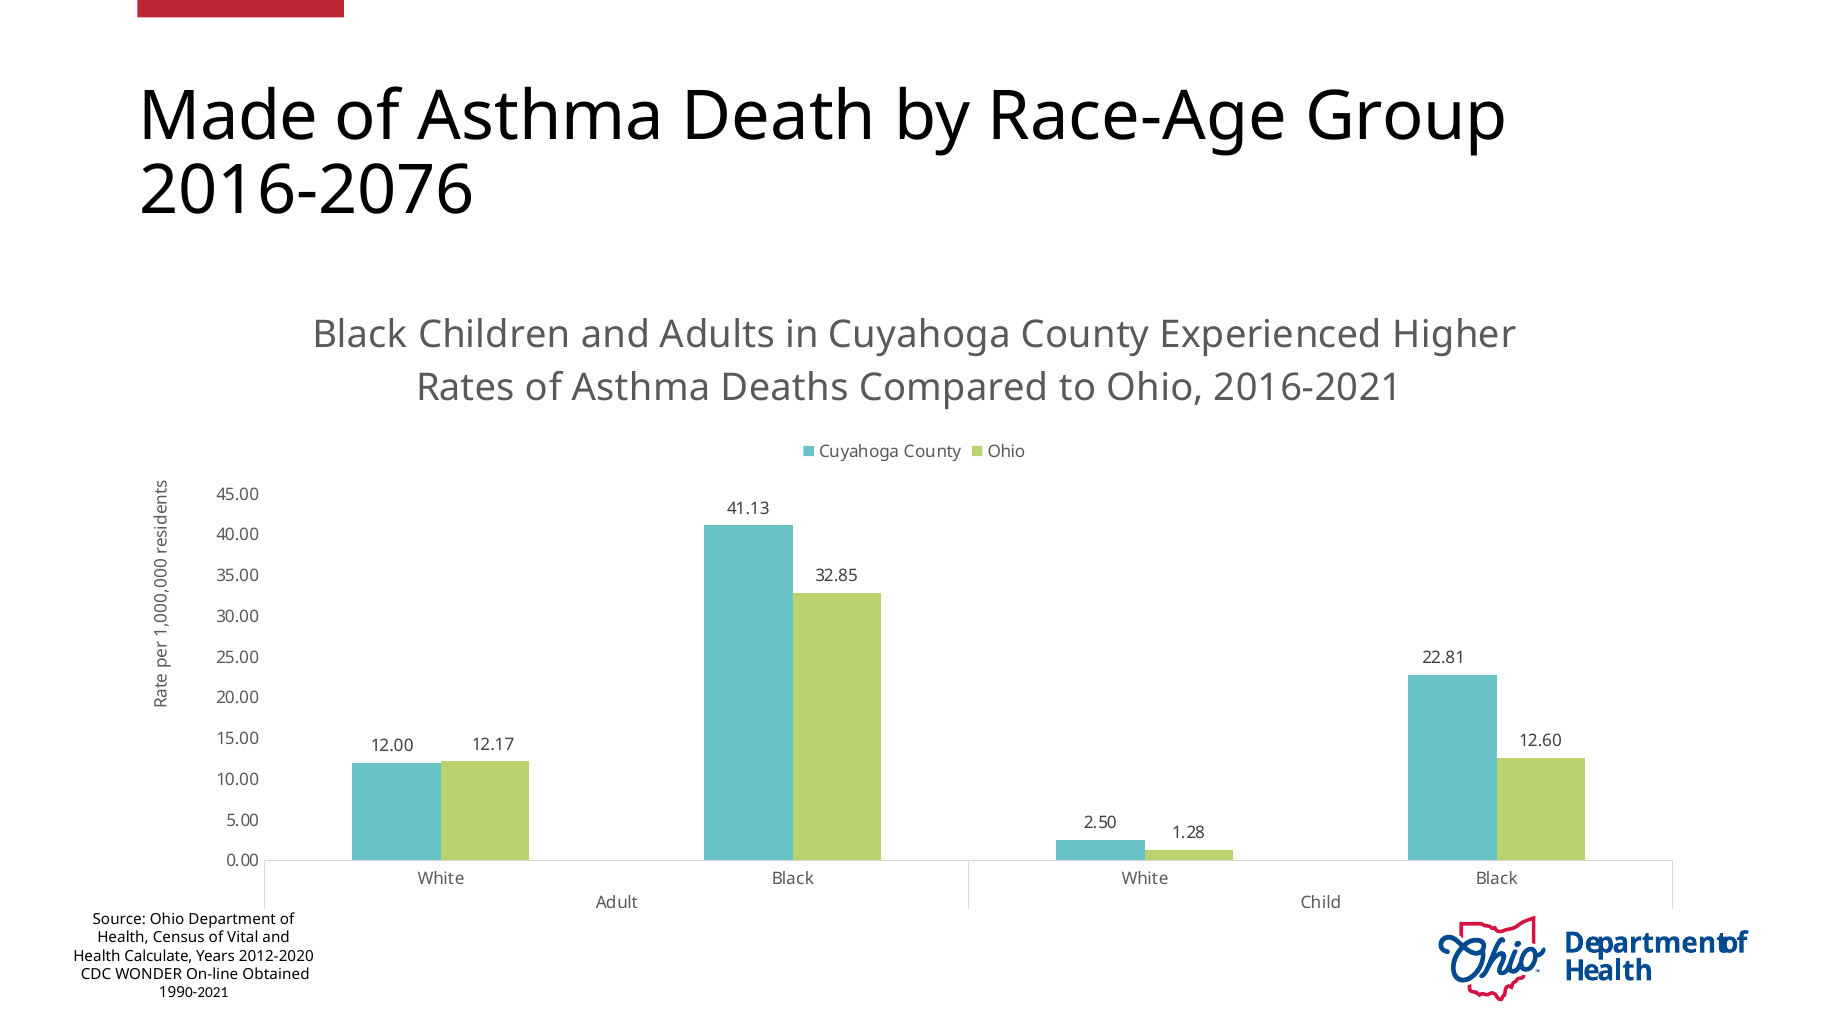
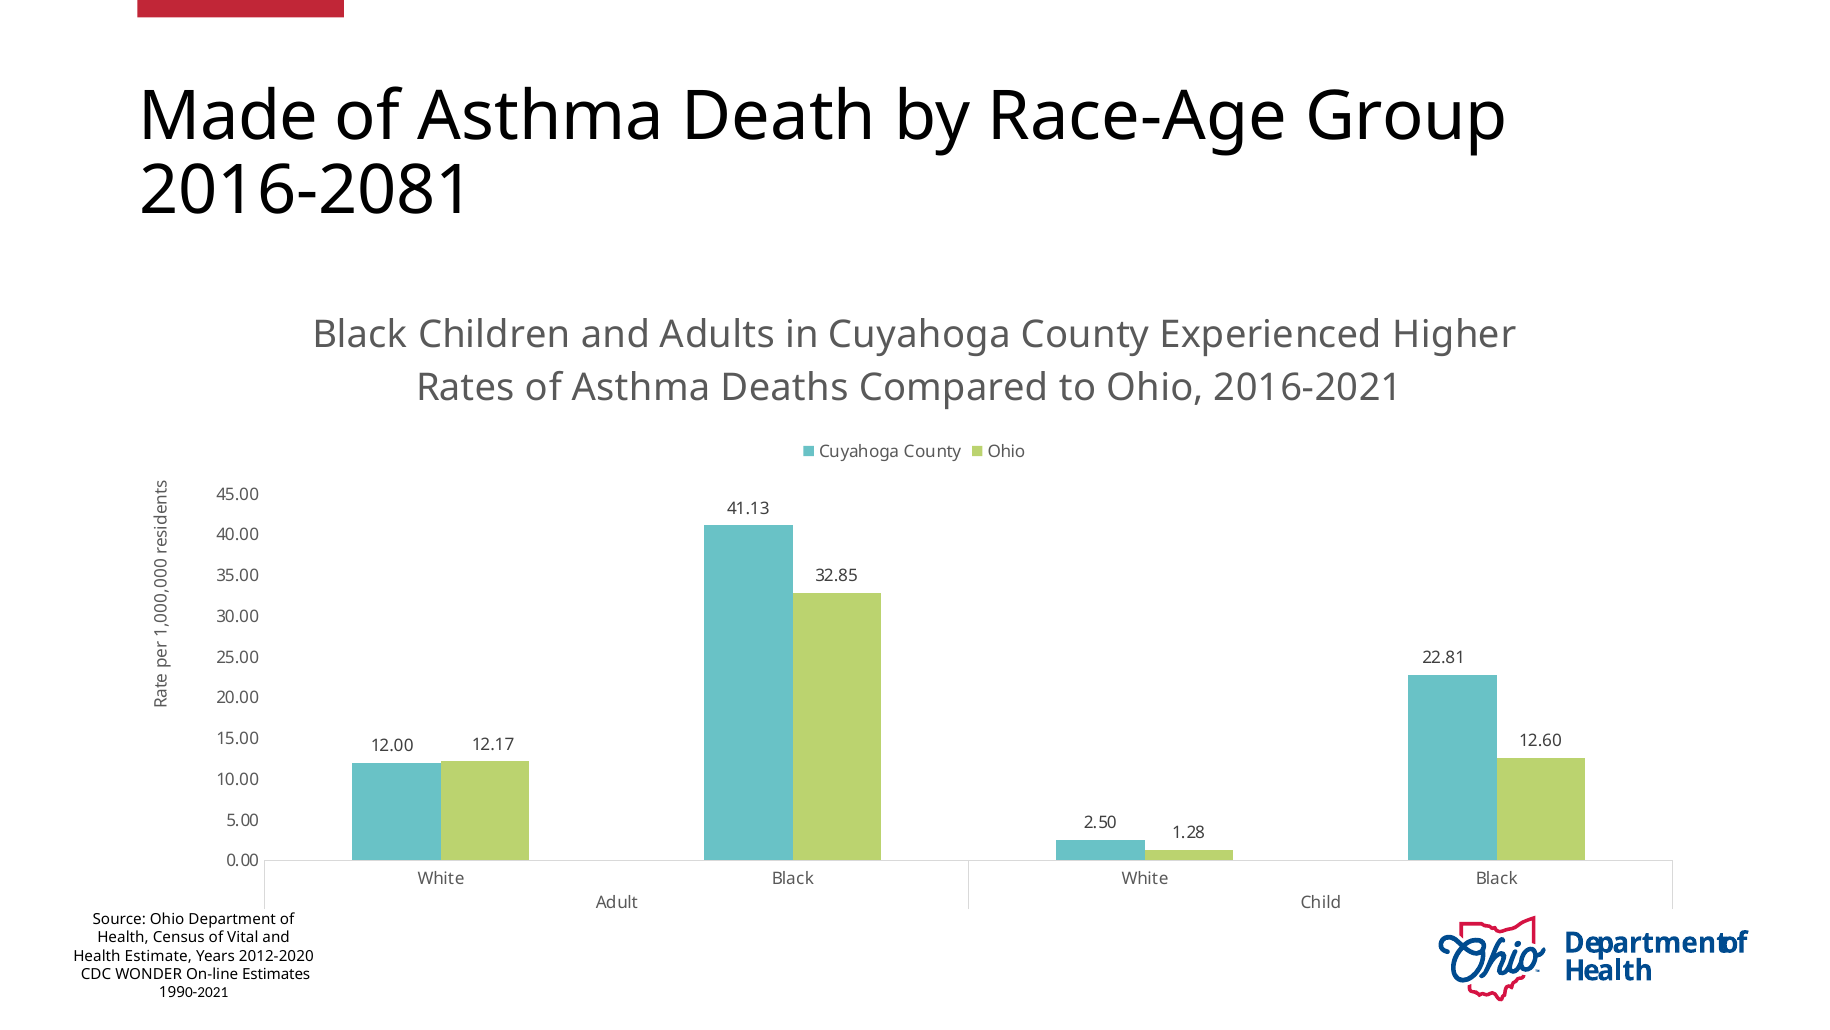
2016-2076: 2016-2076 -> 2016-2081
Calculate: Calculate -> Estimate
Obtained: Obtained -> Estimates
